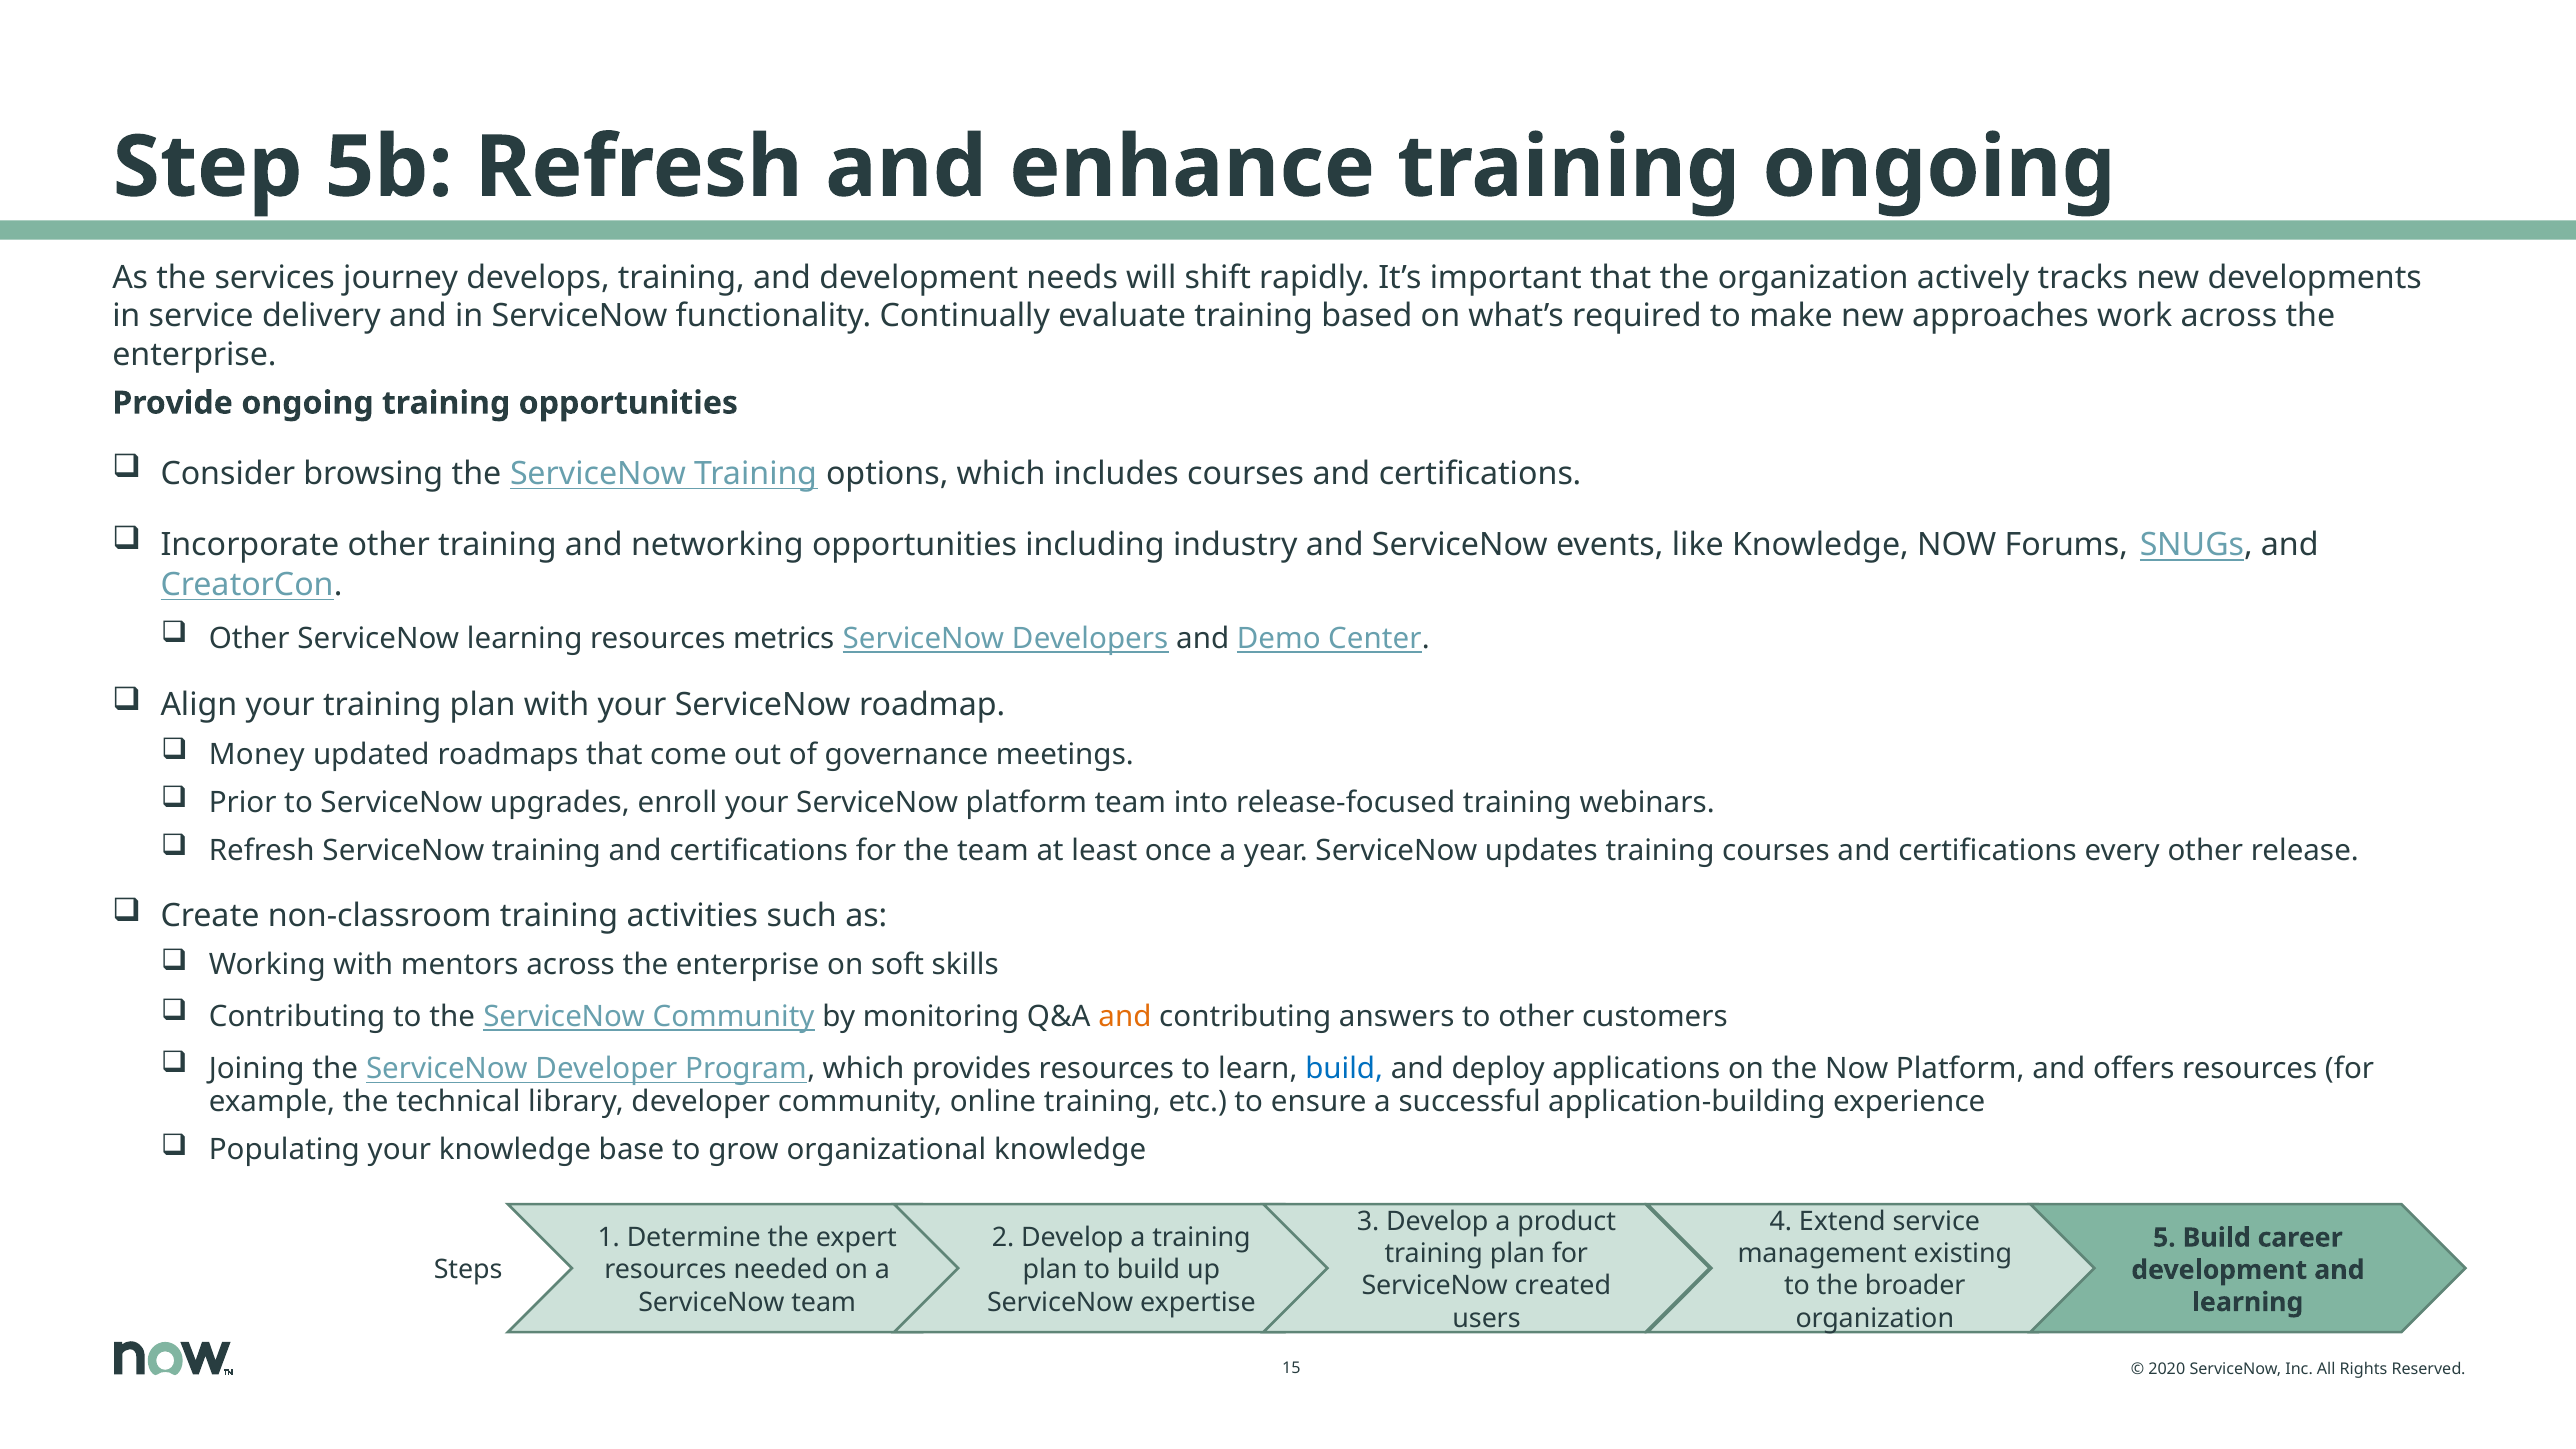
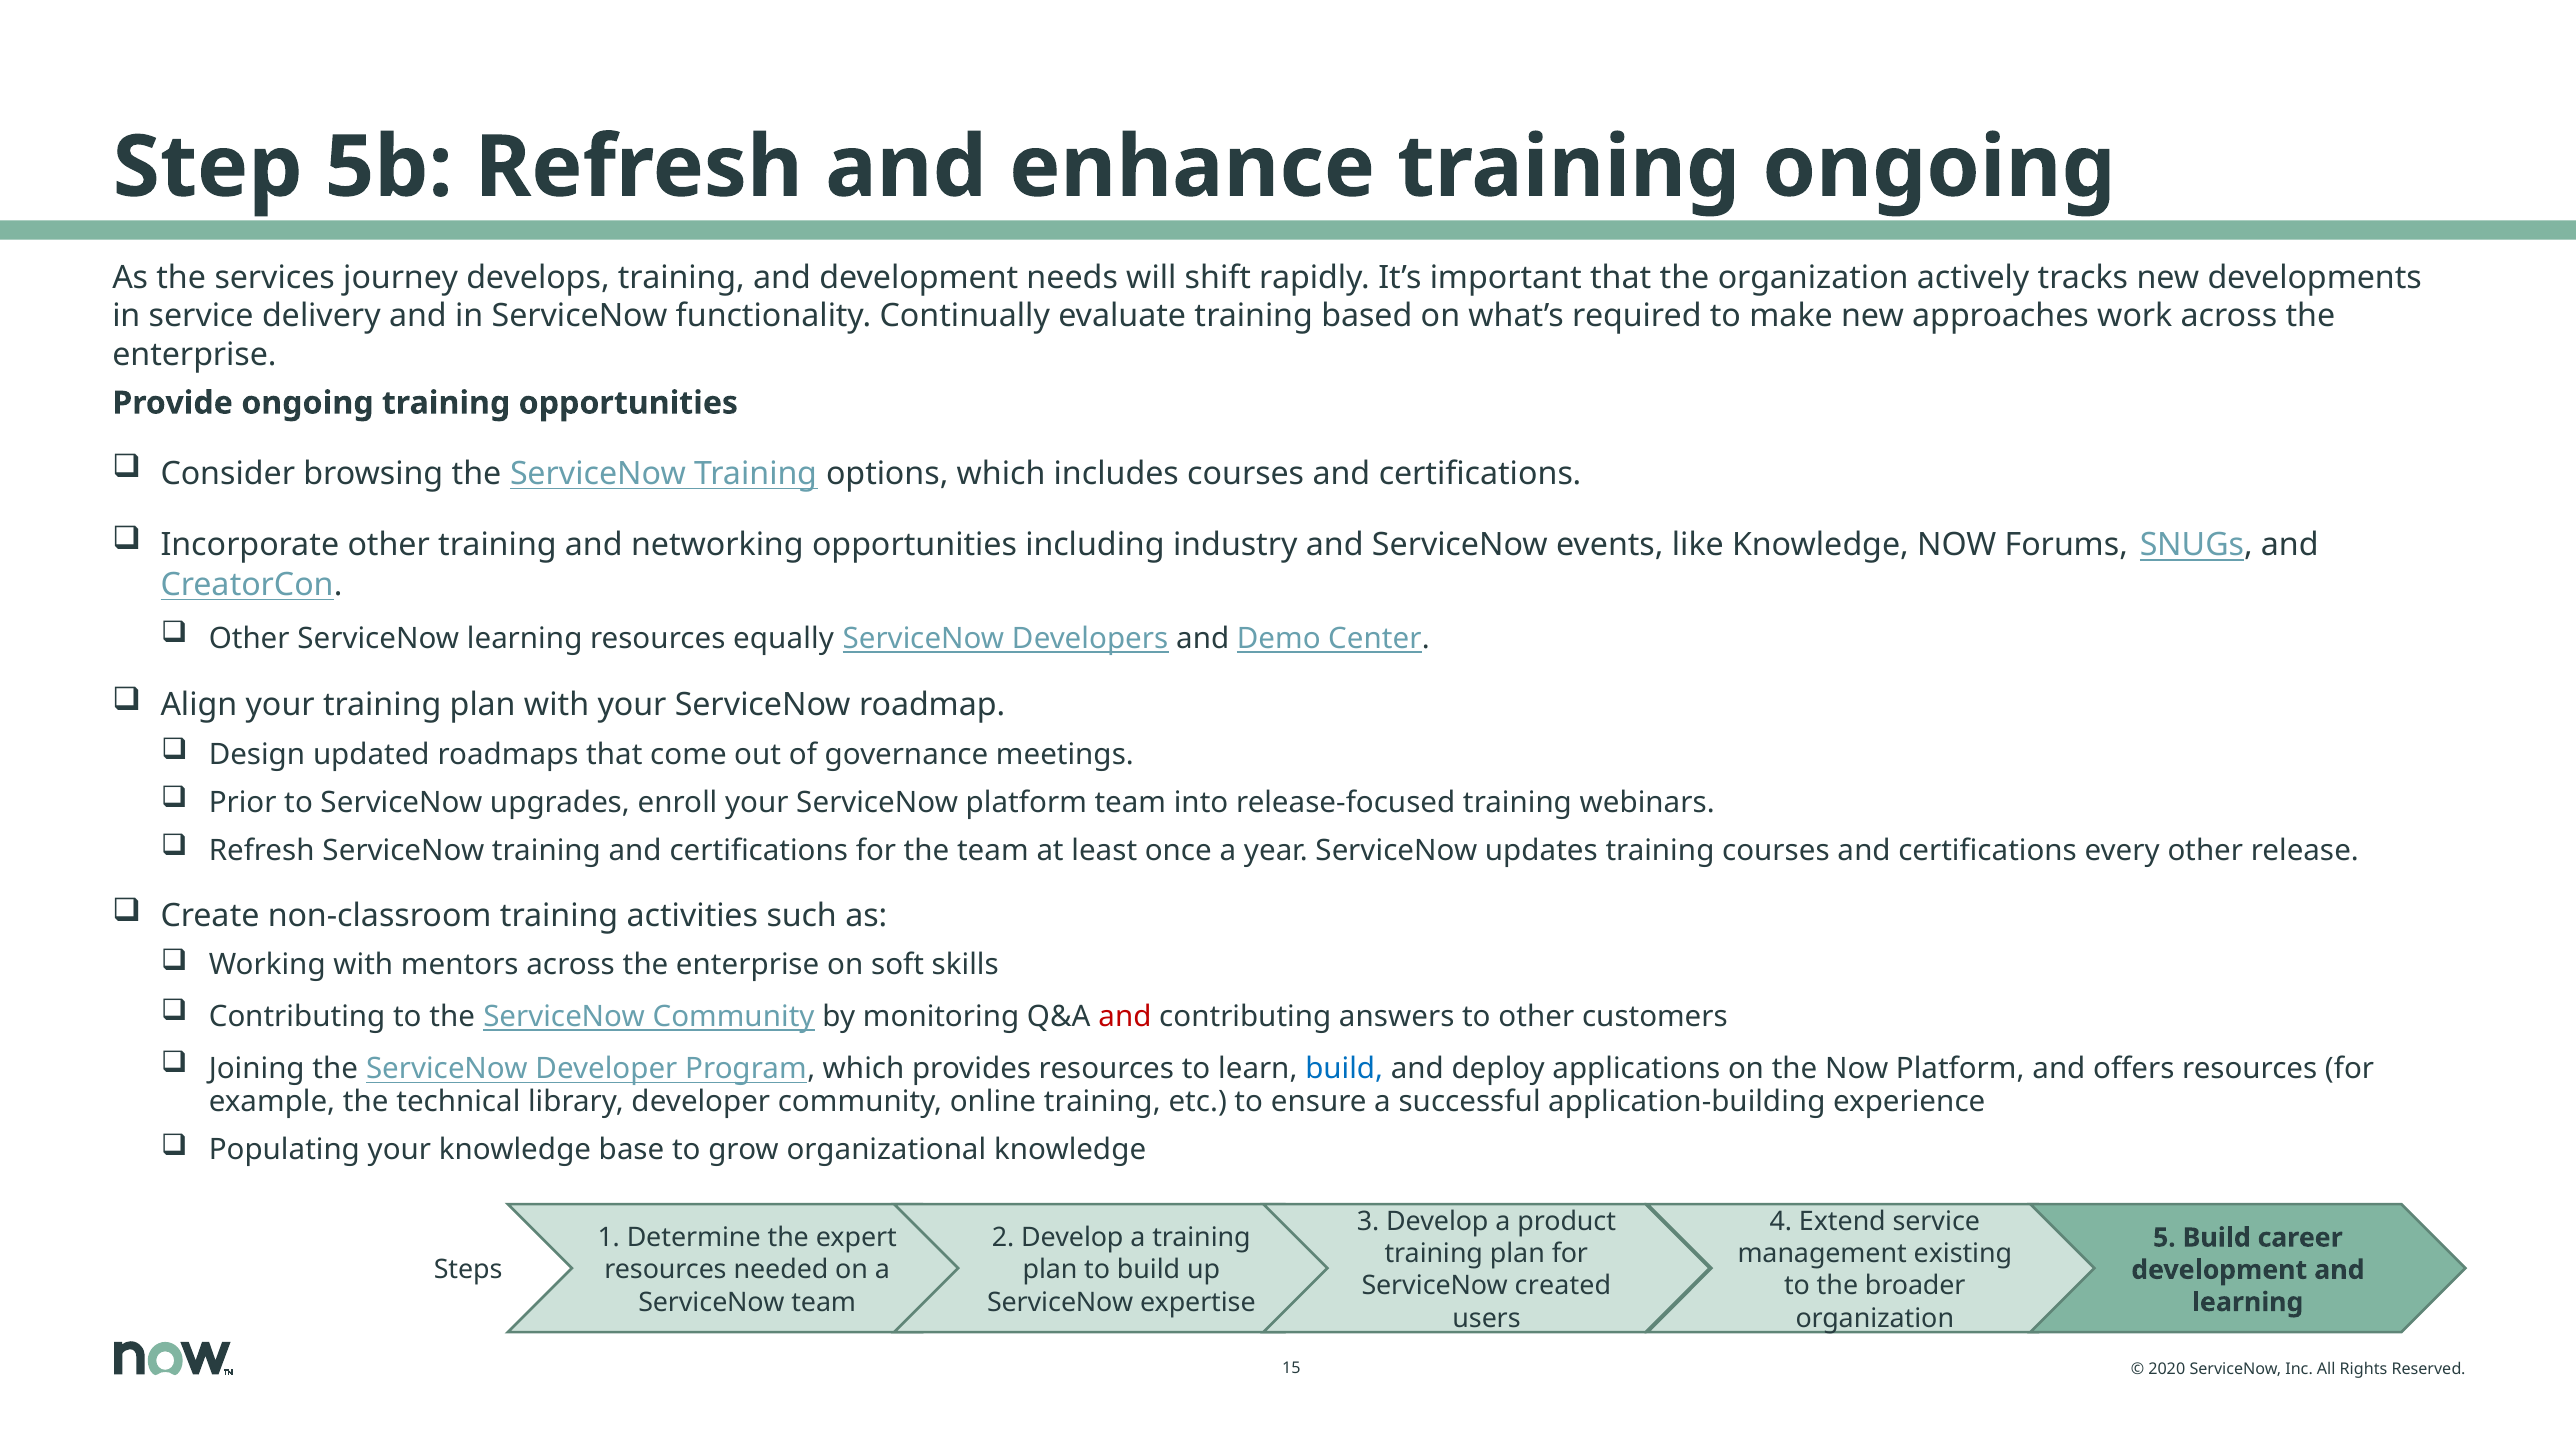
metrics: metrics -> equally
Money: Money -> Design
and at (1125, 1017) colour: orange -> red
